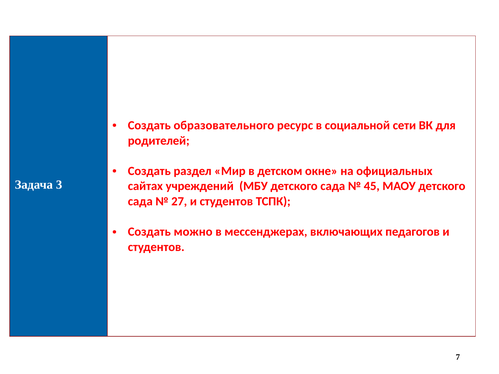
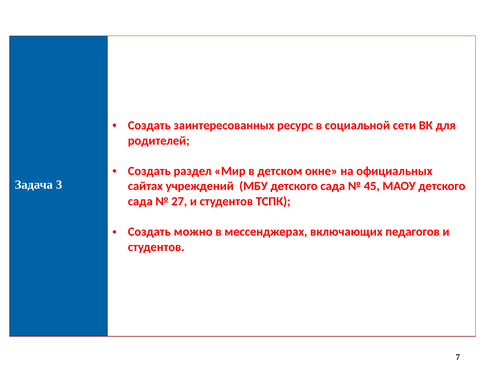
образовательного: образовательного -> заинтересованных
